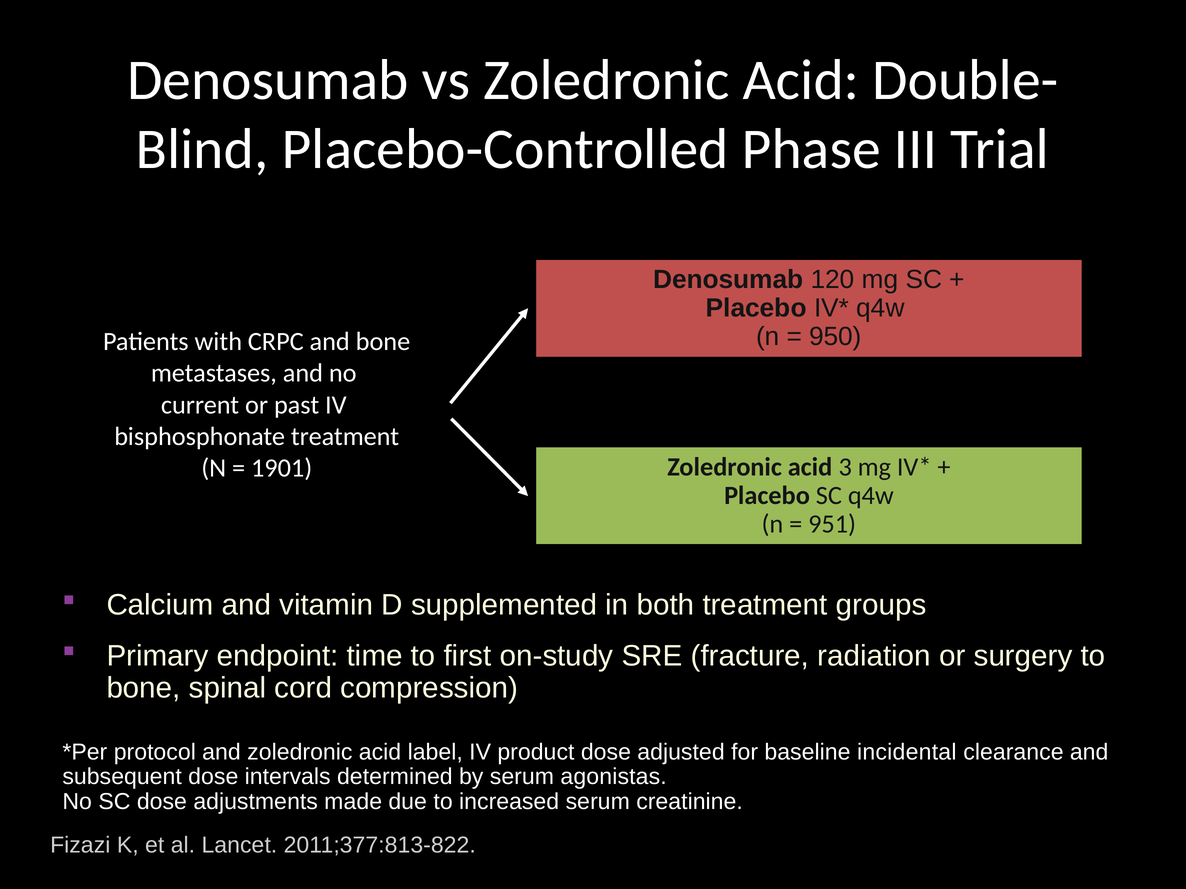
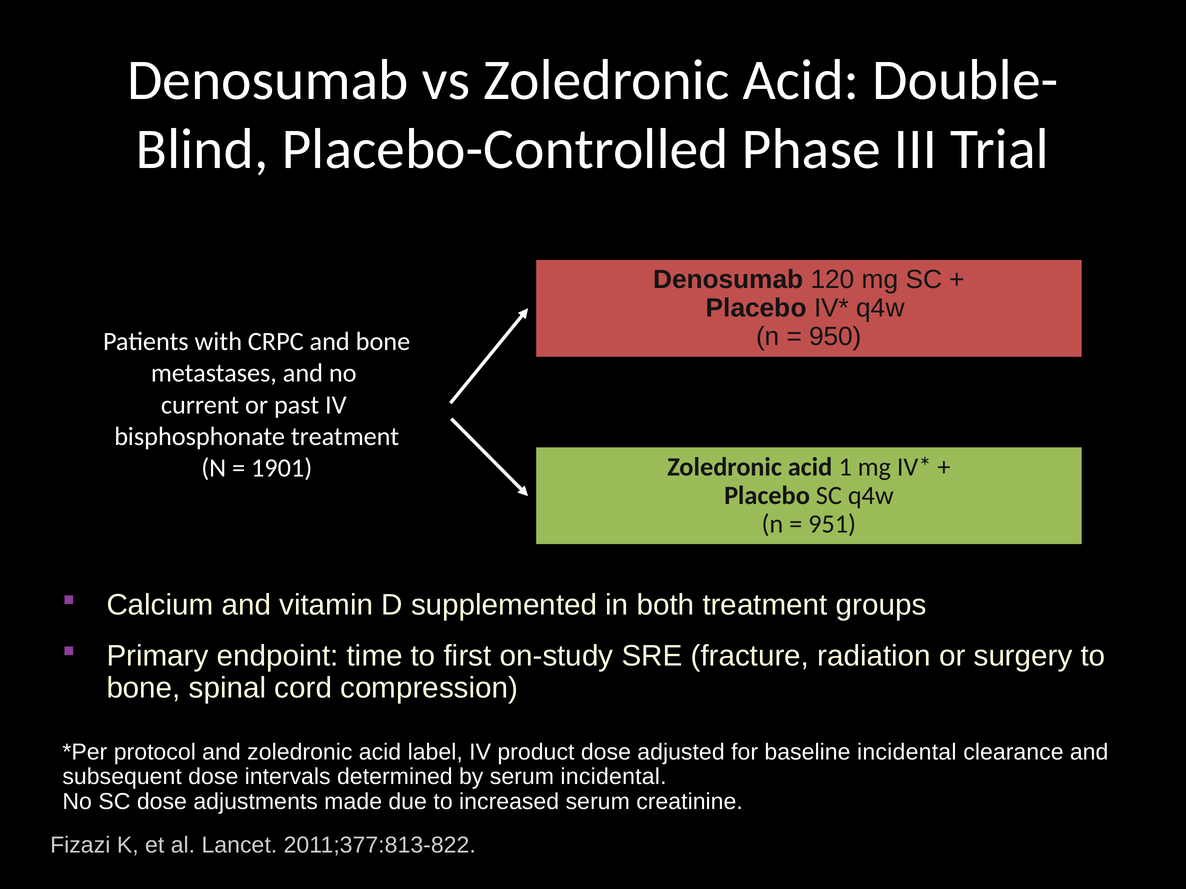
3: 3 -> 1
serum agonistas: agonistas -> incidental
